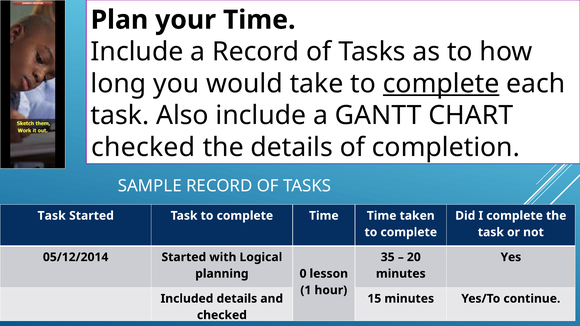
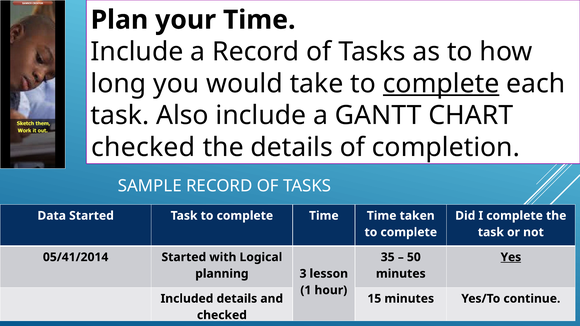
Task at (52, 216): Task -> Data
05/12/2014: 05/12/2014 -> 05/41/2014
20: 20 -> 50
Yes underline: none -> present
0: 0 -> 3
